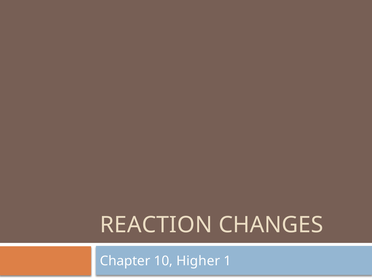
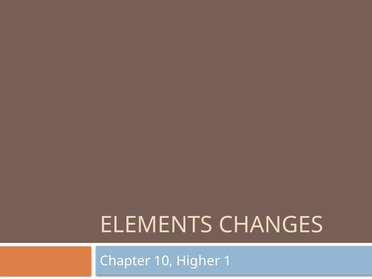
REACTION: REACTION -> ELEMENTS
